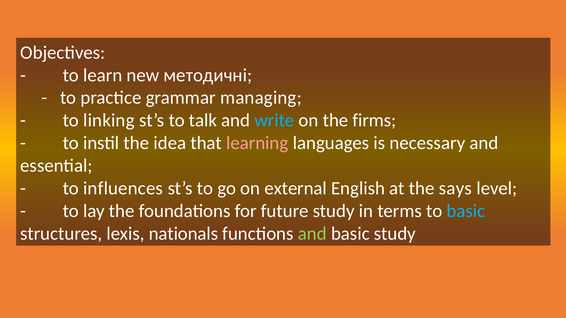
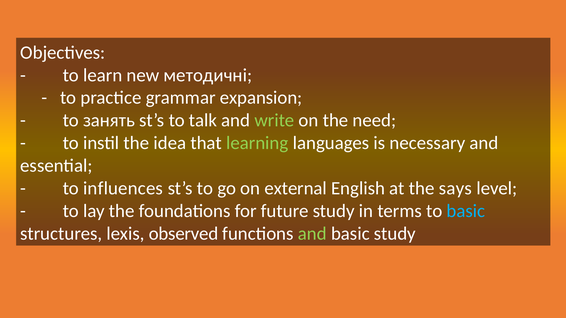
managing: managing -> expansion
linking: linking -> занять
write colour: light blue -> light green
firms: firms -> need
learning colour: pink -> light green
nationals: nationals -> observed
